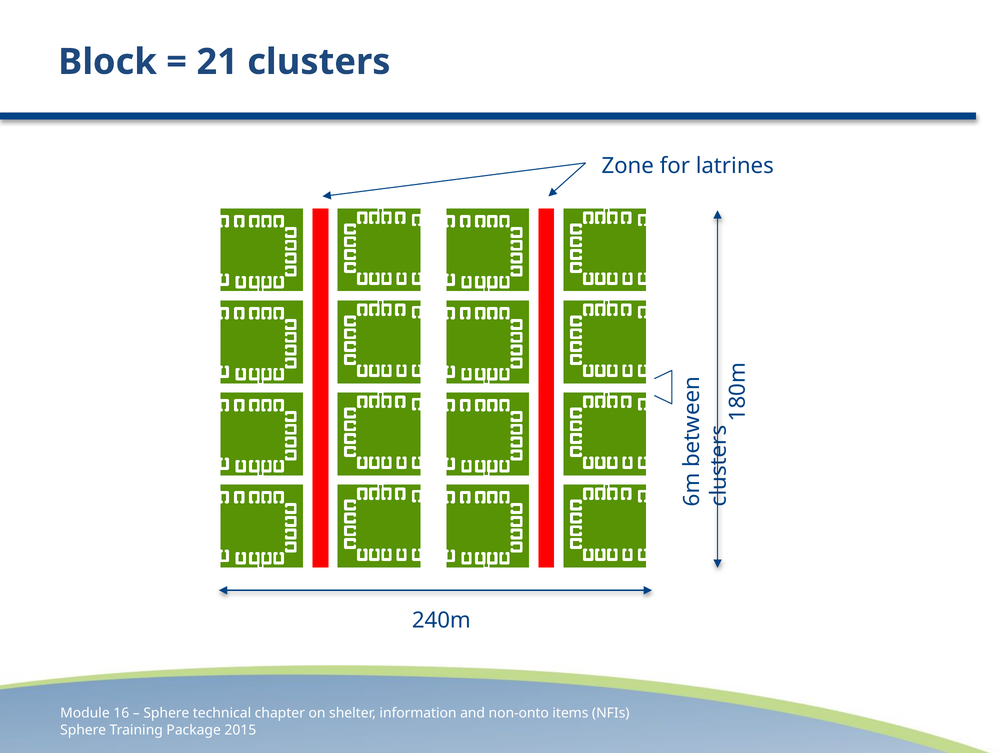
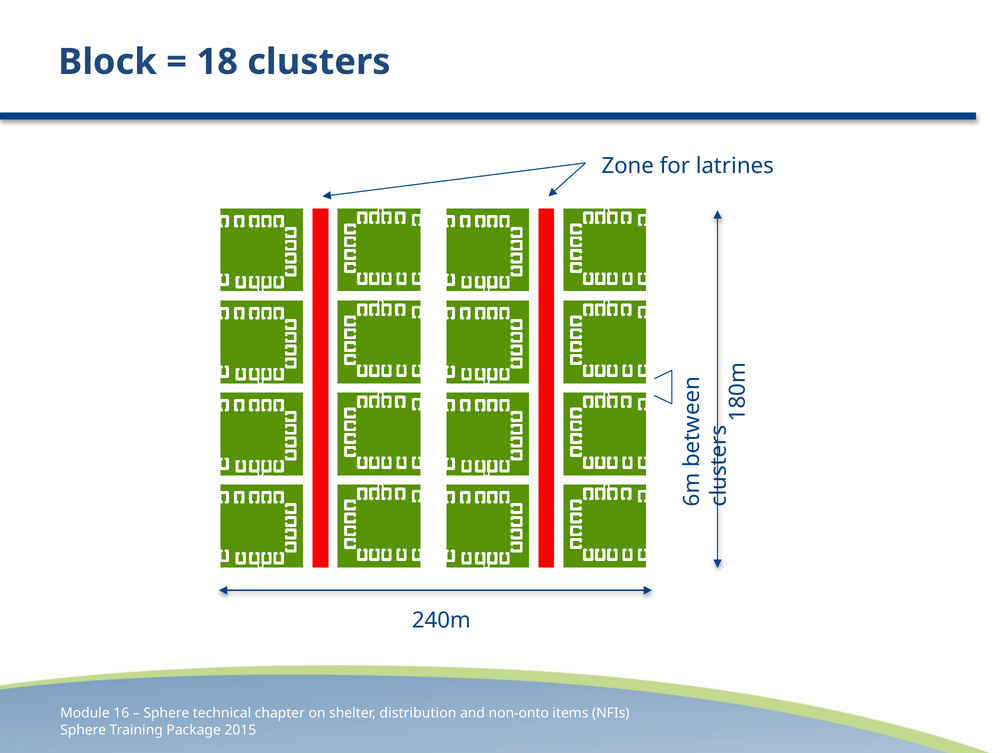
21: 21 -> 18
information: information -> distribution
